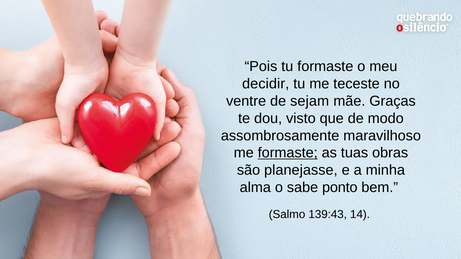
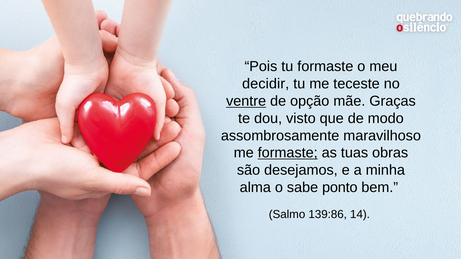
ventre underline: none -> present
sejam: sejam -> opção
planejasse: planejasse -> desejamos
139:43: 139:43 -> 139:86
